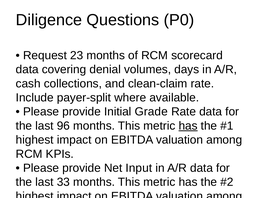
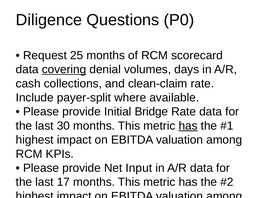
23: 23 -> 25
covering underline: none -> present
Grade: Grade -> Bridge
96: 96 -> 30
33: 33 -> 17
